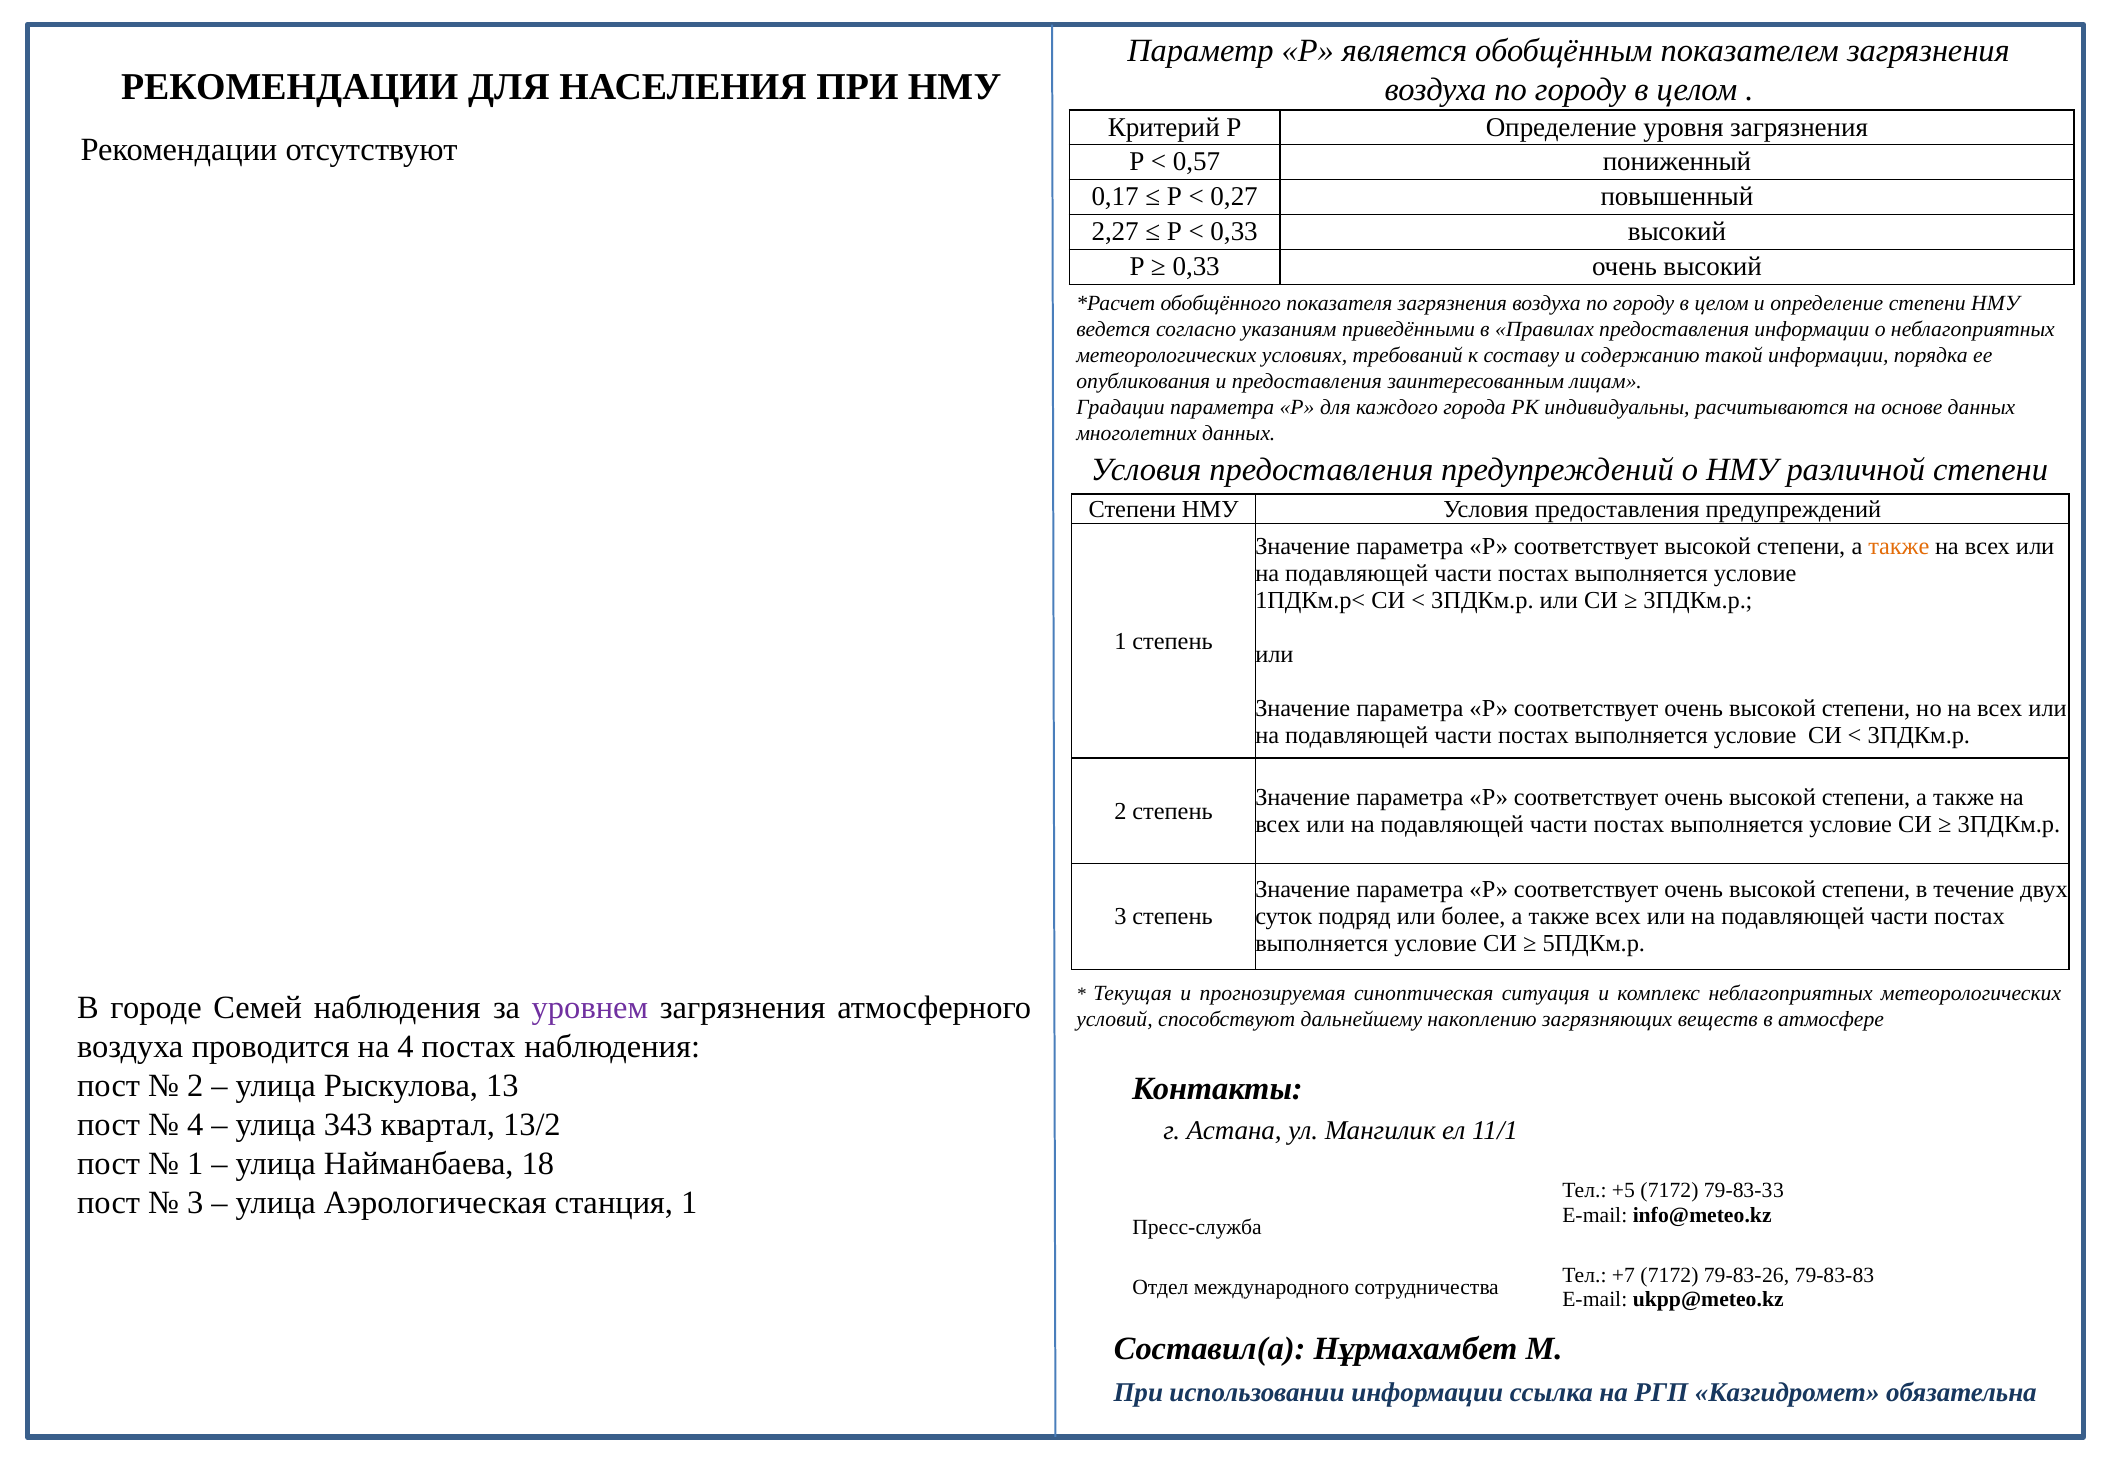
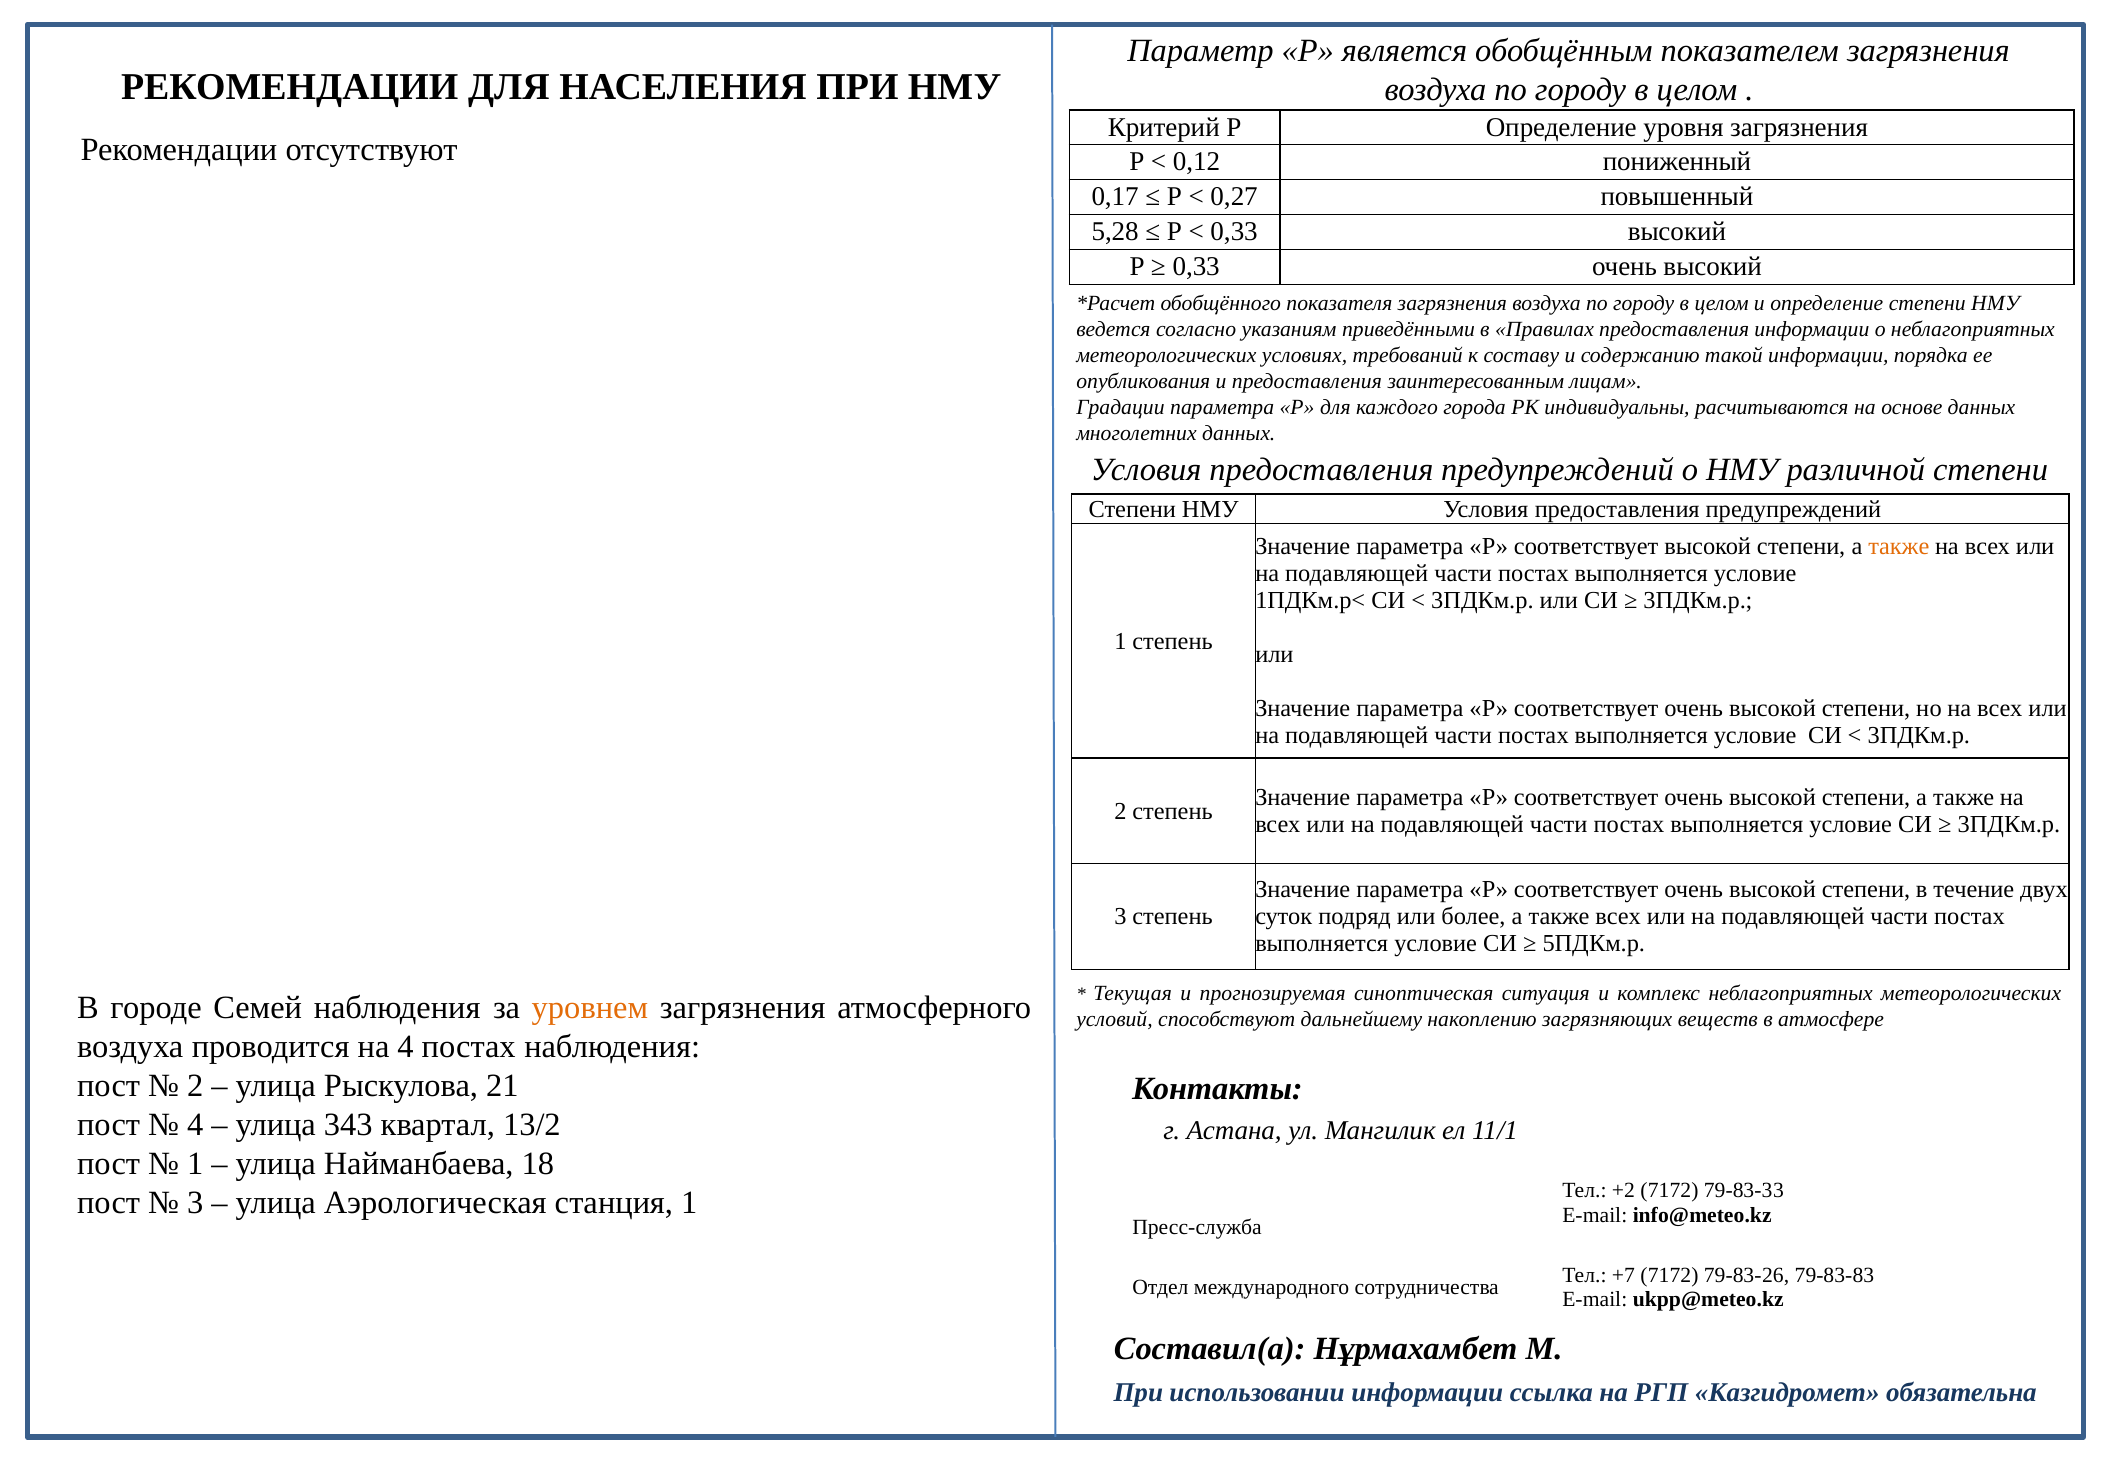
0,57: 0,57 -> 0,12
2,27: 2,27 -> 5,28
уровнем colour: purple -> orange
13: 13 -> 21
+5: +5 -> +2
